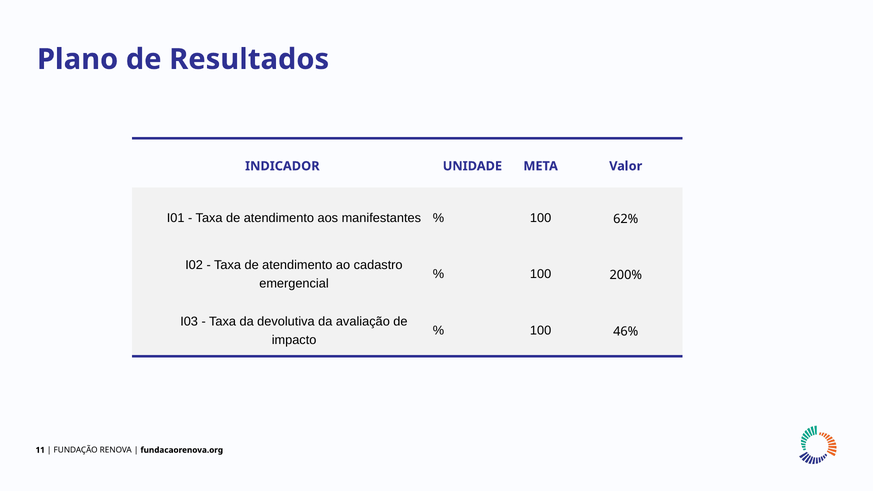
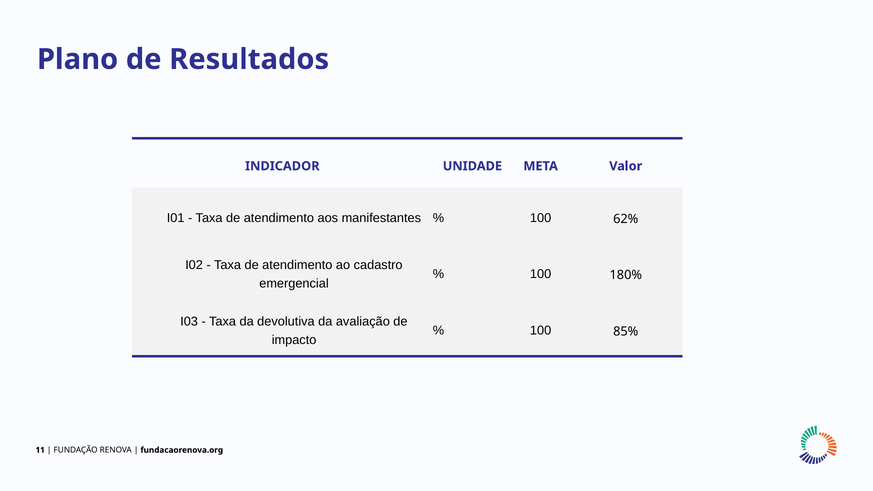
200%: 200% -> 180%
46%: 46% -> 85%
